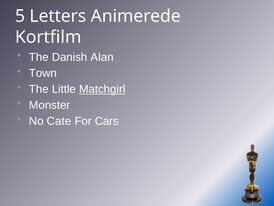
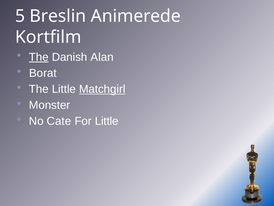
Letters: Letters -> Breslin
The at (39, 57) underline: none -> present
Town: Town -> Borat
For Cars: Cars -> Little
